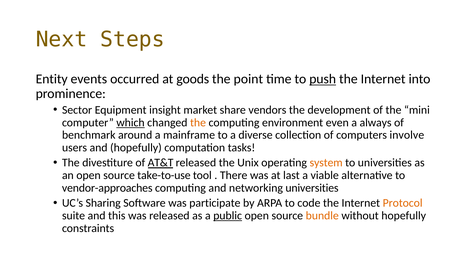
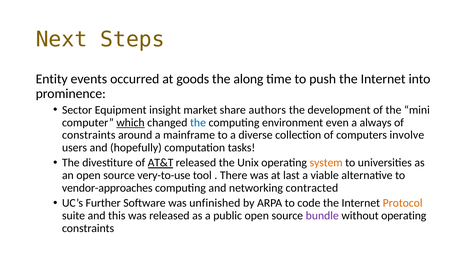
point: point -> along
push underline: present -> none
vendors: vendors -> authors
the at (198, 123) colour: orange -> blue
benchmark at (89, 135): benchmark -> constraints
take-to-use: take-to-use -> very-to-use
networking universities: universities -> contracted
Sharing: Sharing -> Further
participate: participate -> unfinished
public underline: present -> none
bundle colour: orange -> purple
without hopefully: hopefully -> operating
